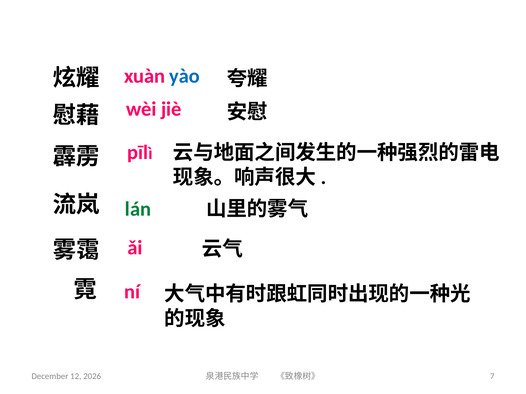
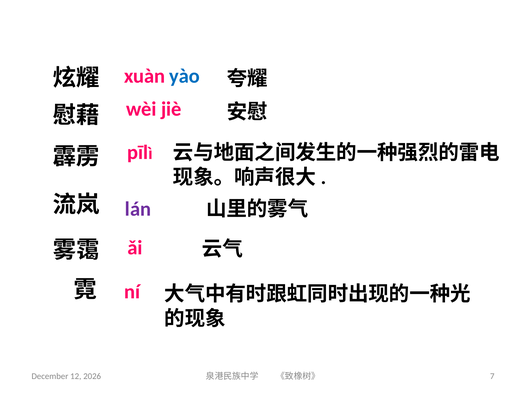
lán colour: green -> purple
